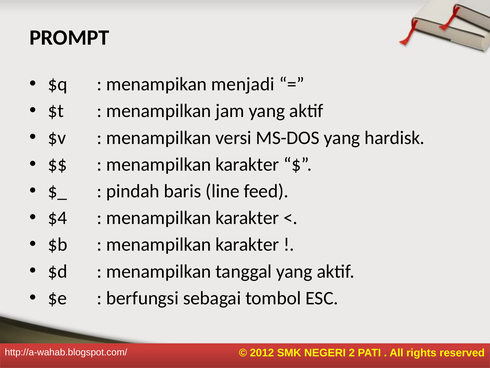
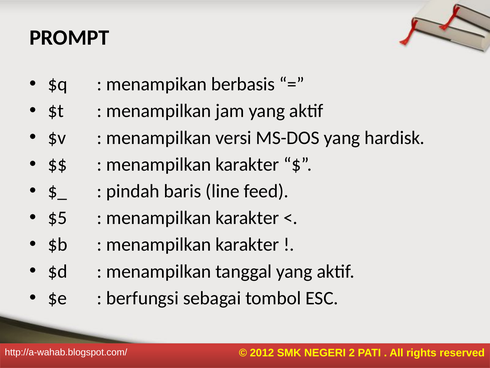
menjadi: menjadi -> berbasis
$4: $4 -> $5
